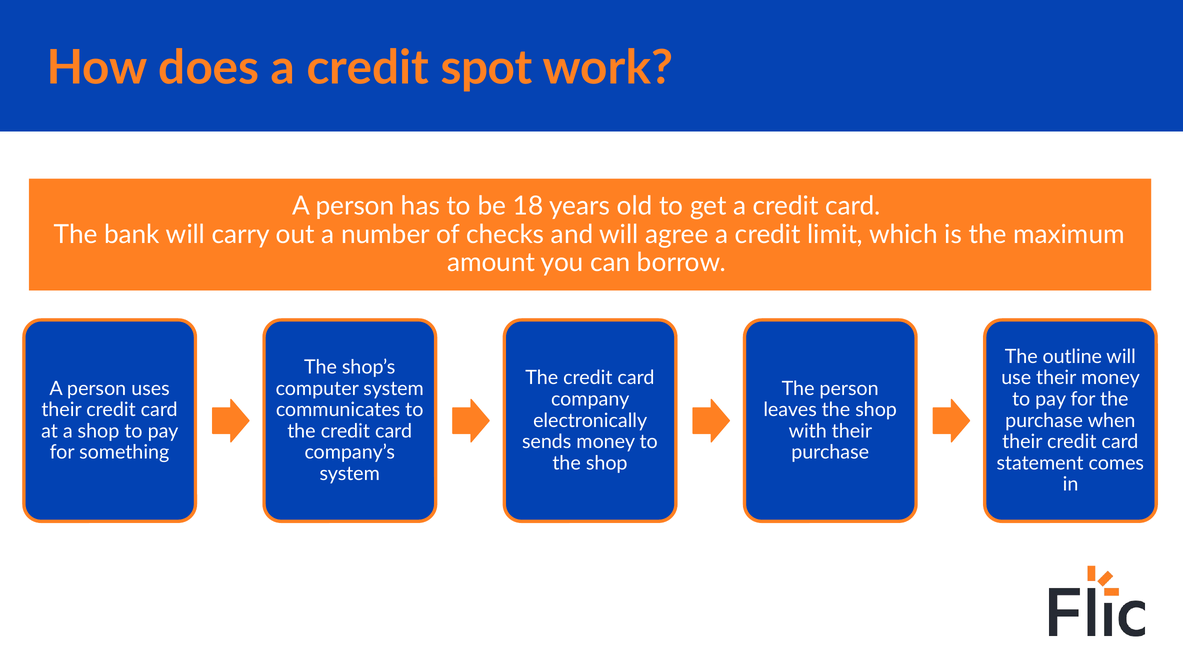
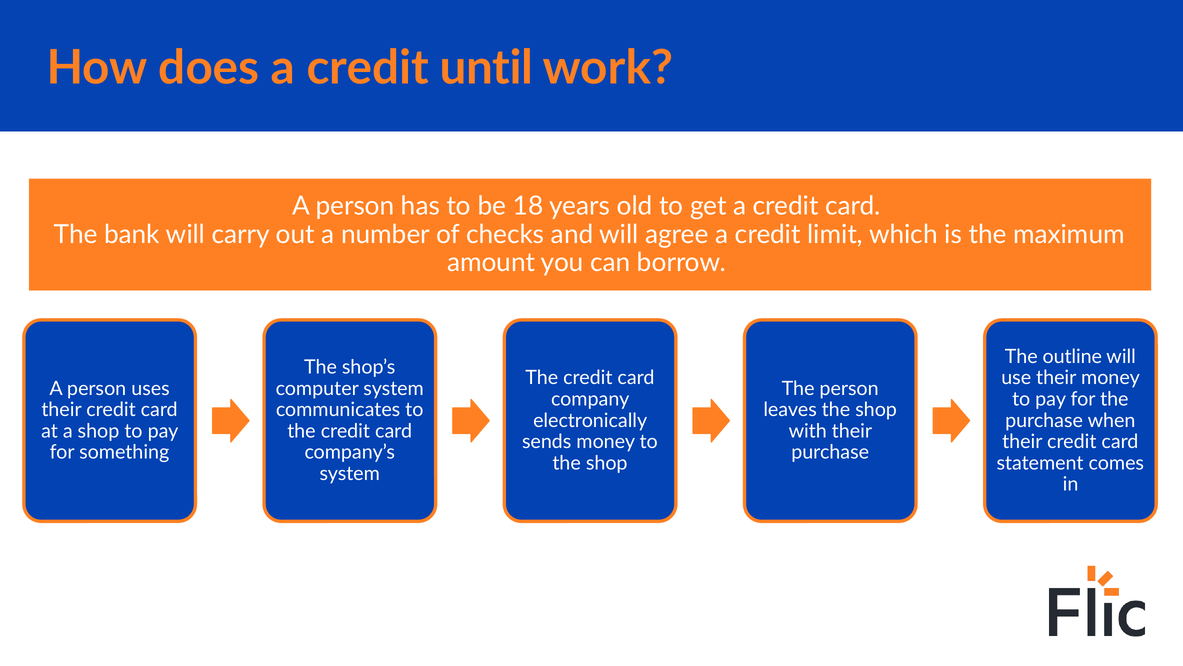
spot: spot -> until
